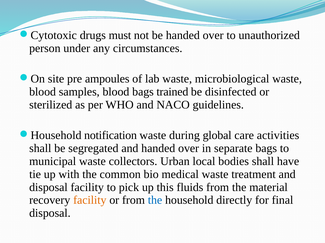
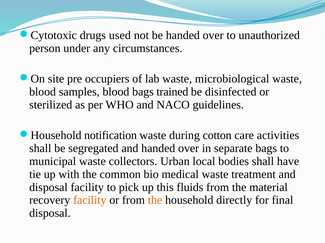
must: must -> used
ampoules: ampoules -> occupiers
global: global -> cotton
the at (155, 201) colour: blue -> orange
